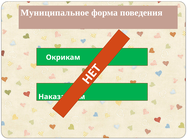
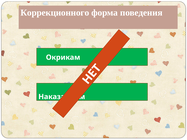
Муниципальное: Муниципальное -> Коррекционного
